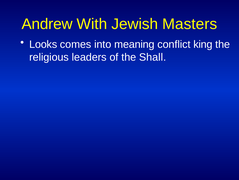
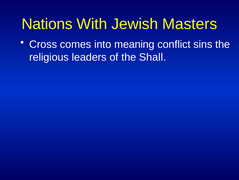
Andrew: Andrew -> Nations
Looks: Looks -> Cross
king: king -> sins
